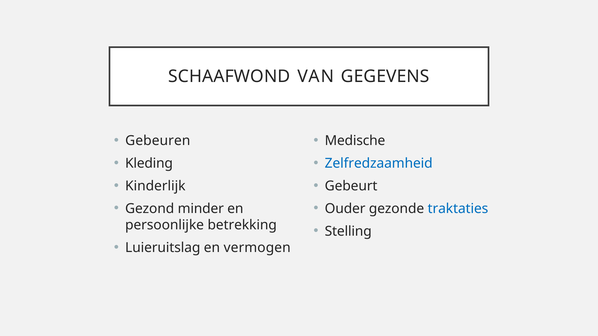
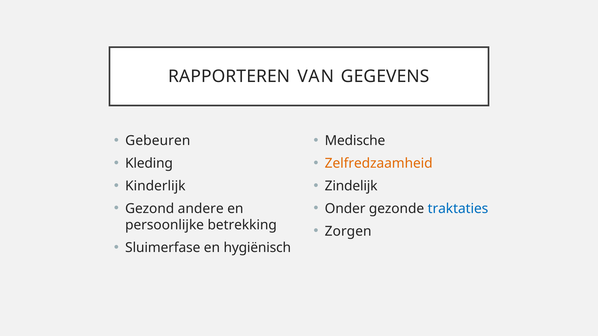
SCHAAFWOND: SCHAAFWOND -> RAPPORTEREN
Zelfredzaamheid colour: blue -> orange
Gebeurt: Gebeurt -> Zindelijk
minder: minder -> andere
Ouder: Ouder -> Onder
Stelling: Stelling -> Zorgen
Luieruitslag: Luieruitslag -> Sluimerfase
vermogen: vermogen -> hygiënisch
